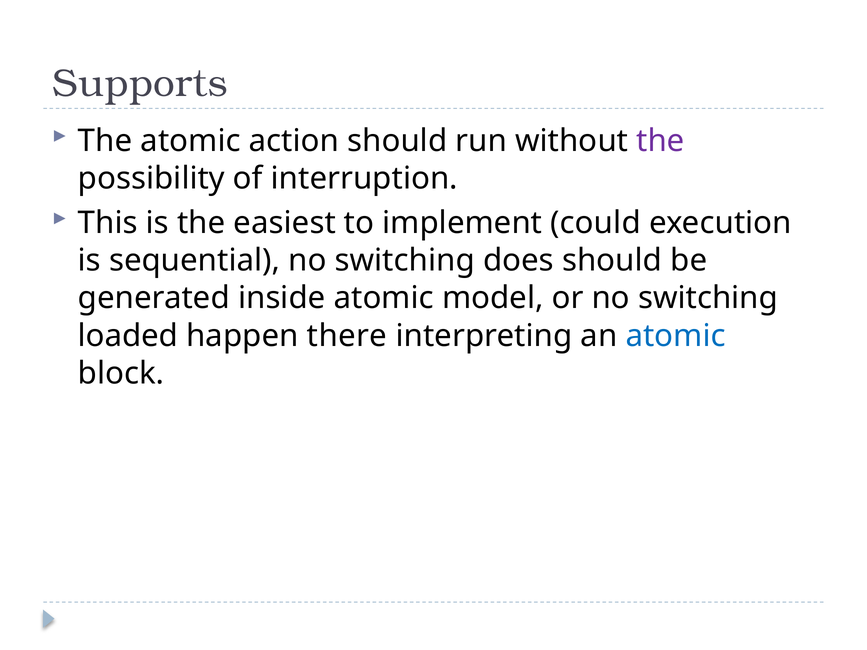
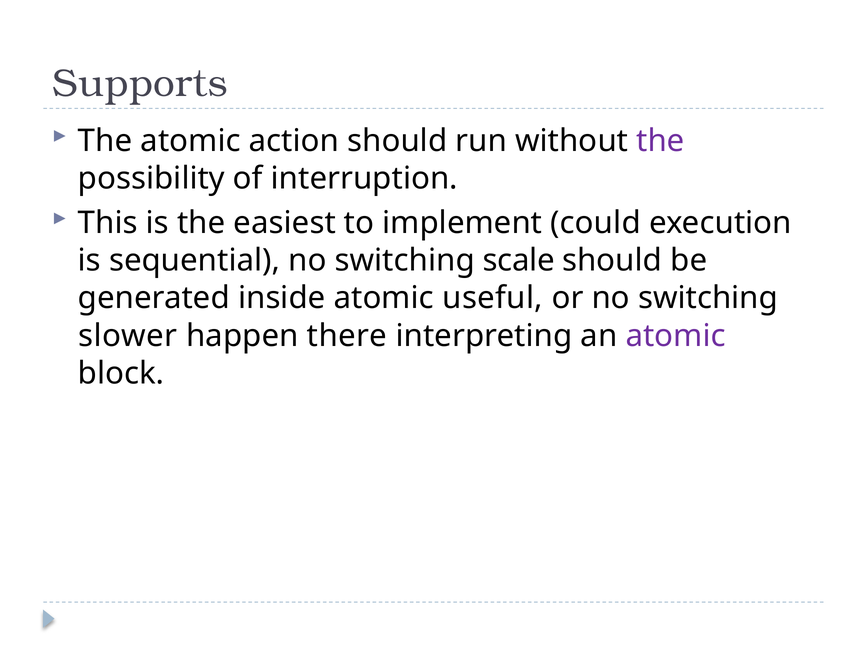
does: does -> scale
model: model -> useful
loaded: loaded -> slower
atomic at (676, 336) colour: blue -> purple
